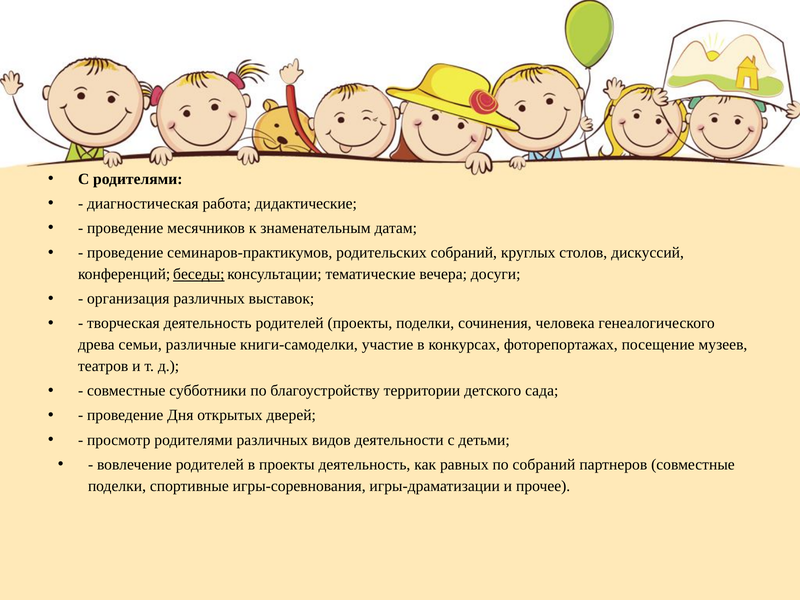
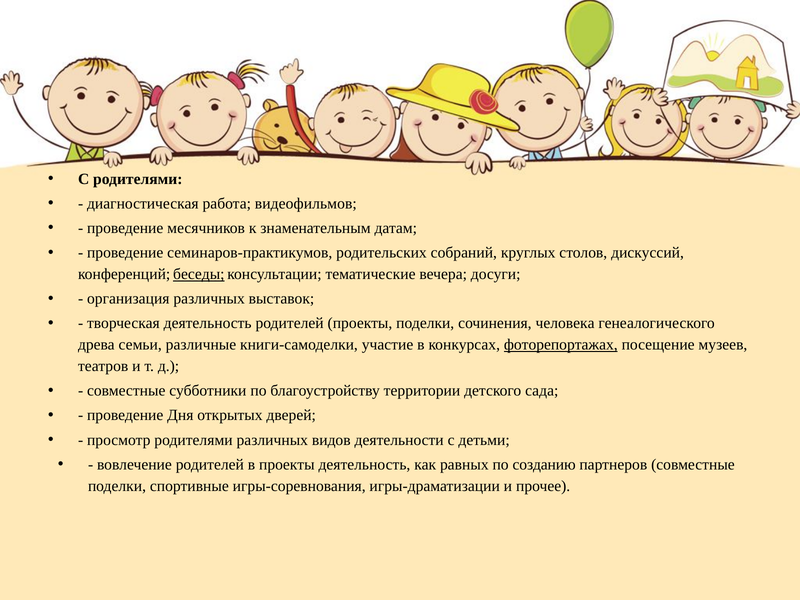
дидактические: дидактические -> видеофильмов
фоторепортажах underline: none -> present
по собраний: собраний -> созданию
